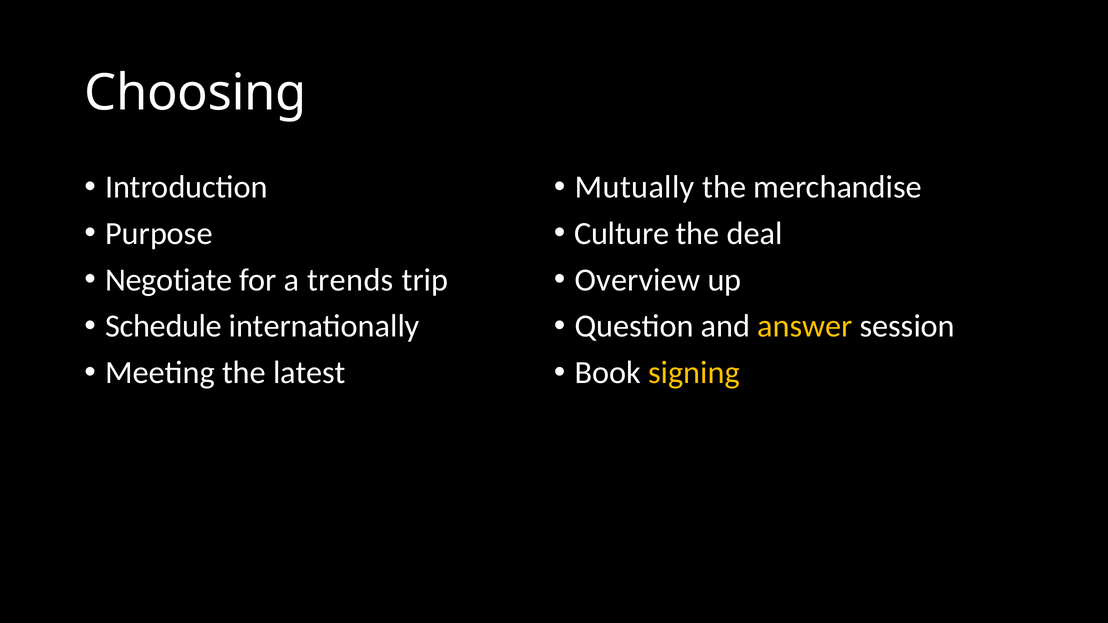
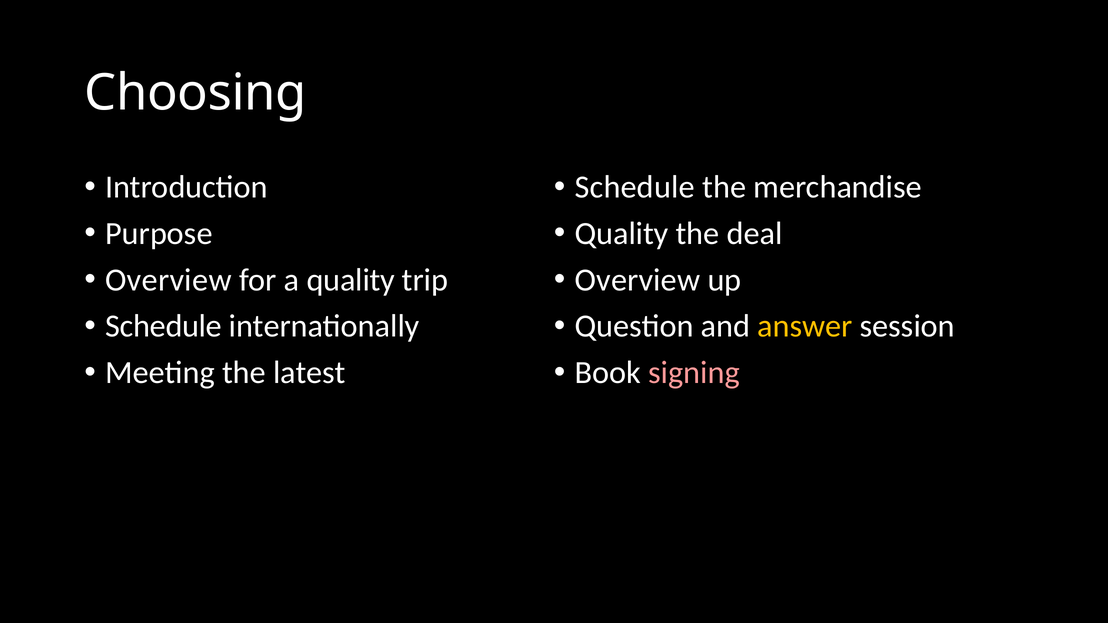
Mutually at (635, 187): Mutually -> Schedule
Culture at (622, 234): Culture -> Quality
Negotiate at (169, 280): Negotiate -> Overview
a trends: trends -> quality
signing colour: yellow -> pink
